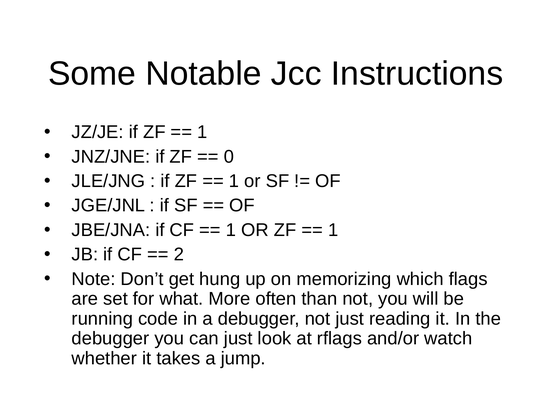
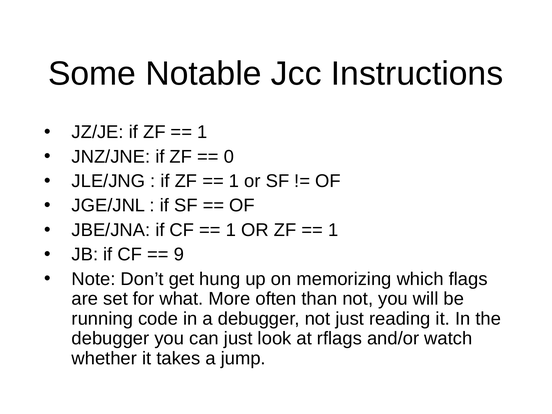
2: 2 -> 9
